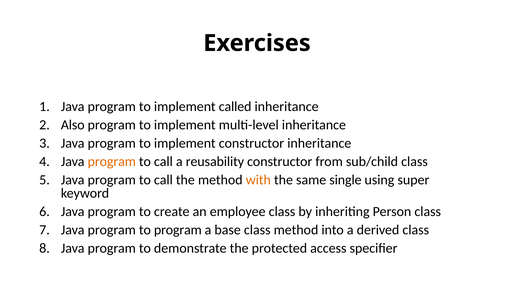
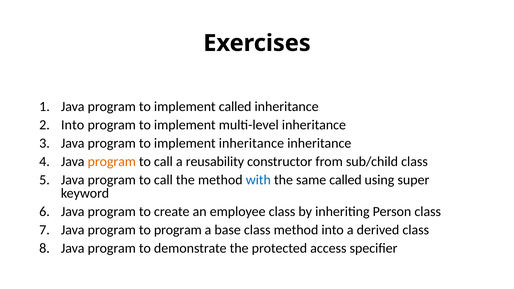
Also at (73, 125): Also -> Into
implement constructor: constructor -> inheritance
with colour: orange -> blue
same single: single -> called
